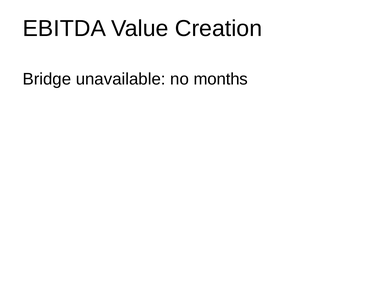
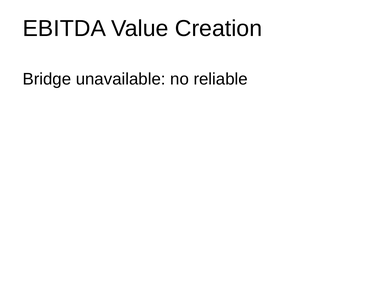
months: months -> reliable
